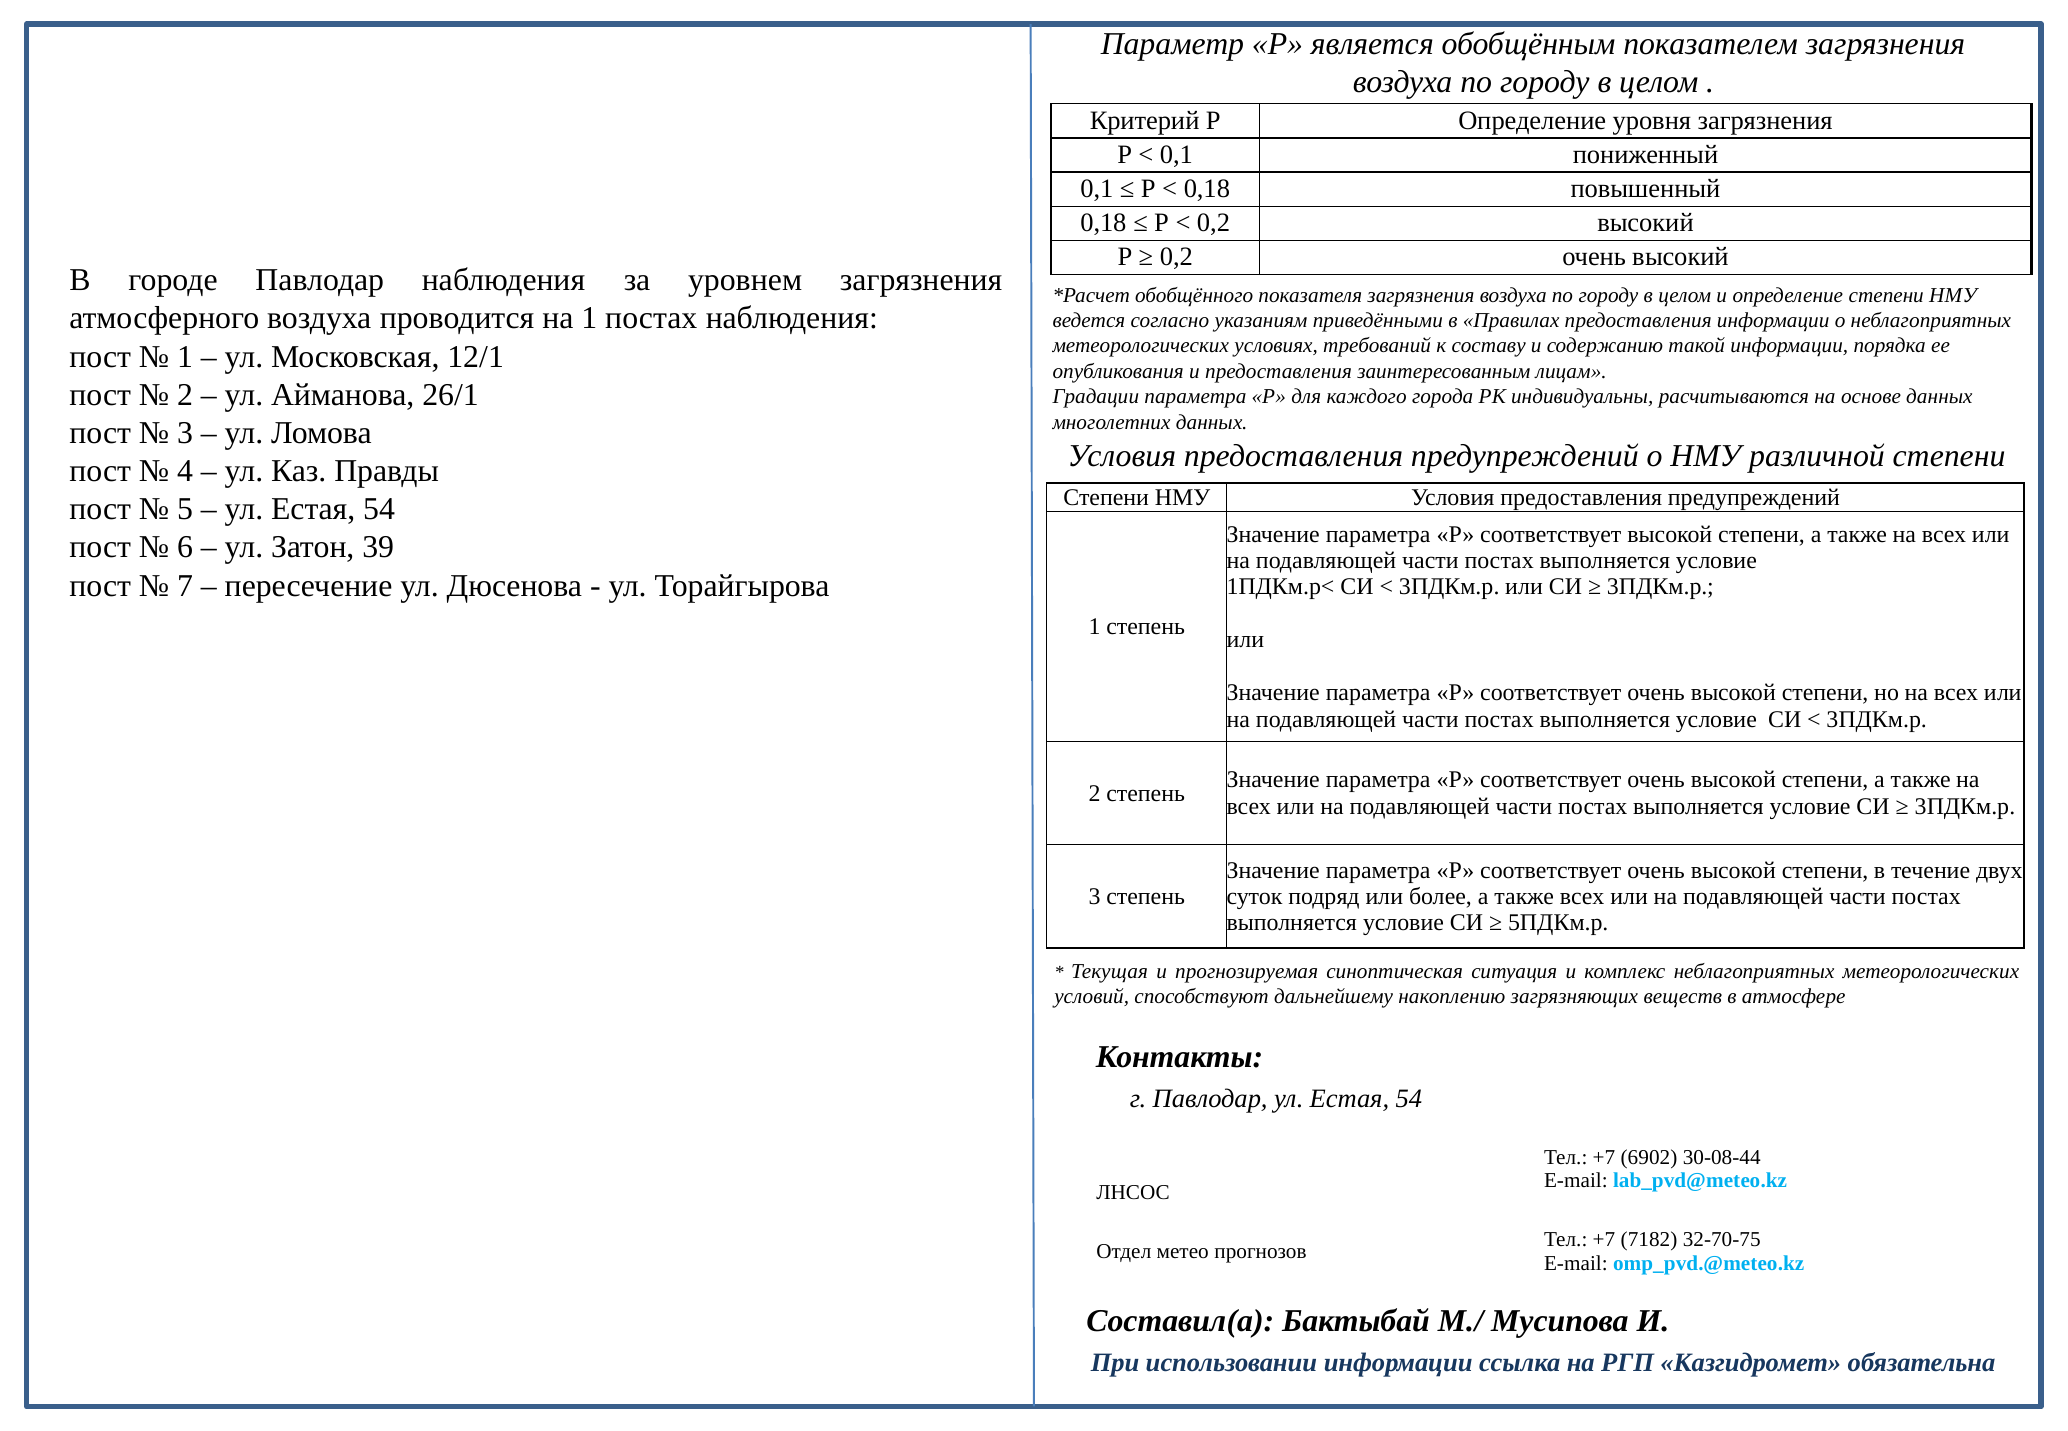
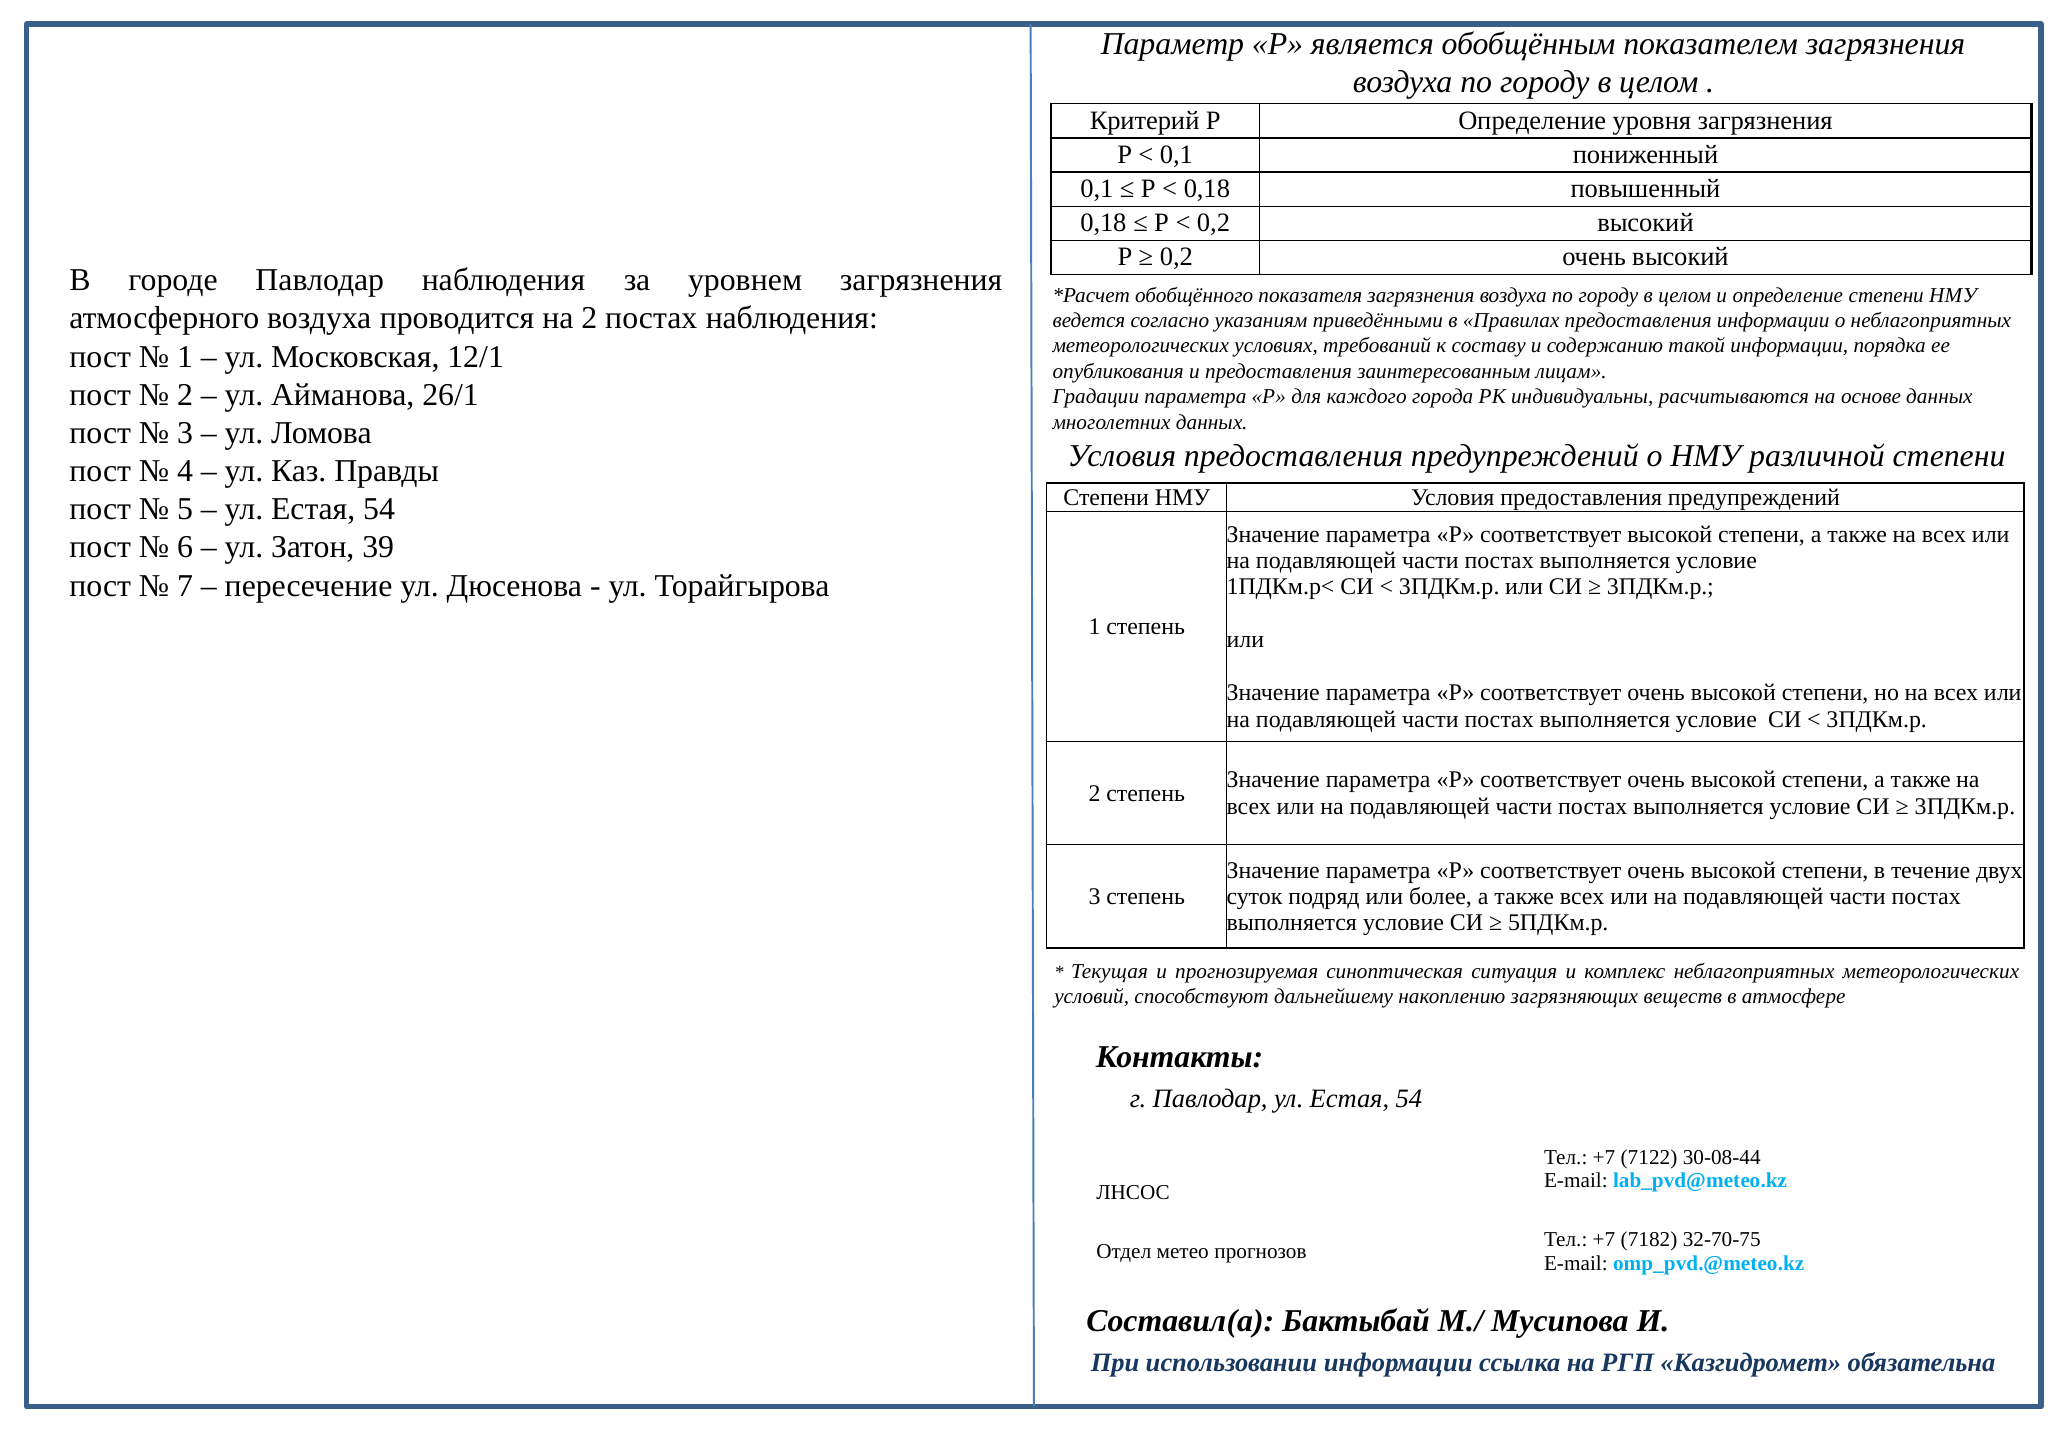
на 1: 1 -> 2
6902: 6902 -> 7122
